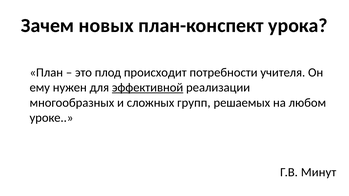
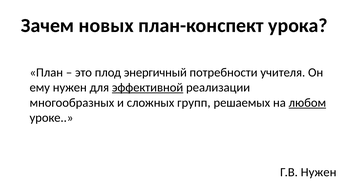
происходит: происходит -> энергичный
любом underline: none -> present
Г.В Минут: Минут -> Нужен
